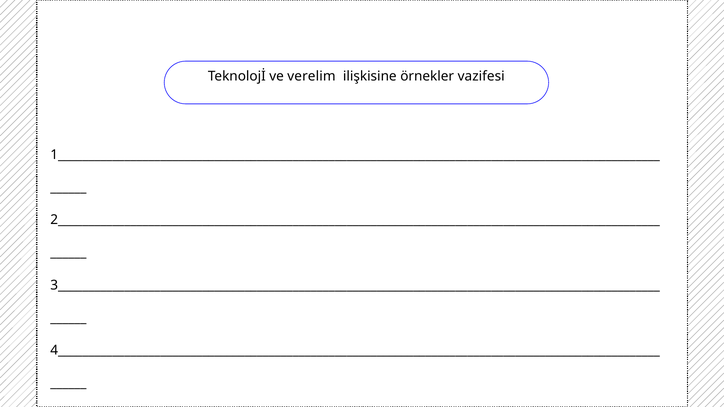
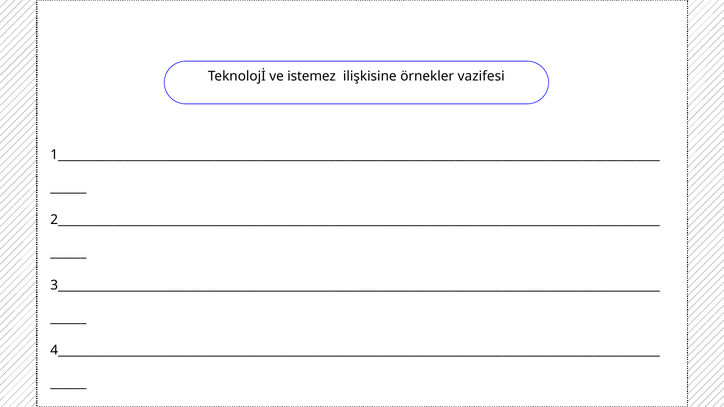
verelim: verelim -> istemez
